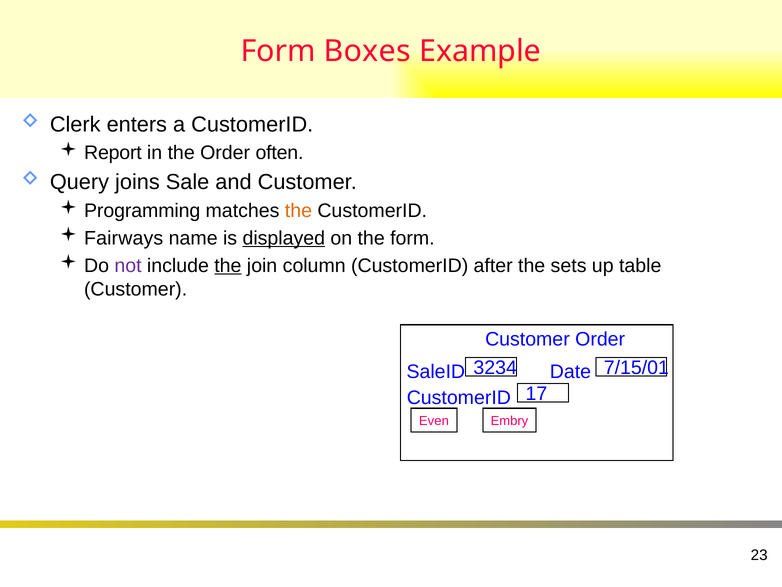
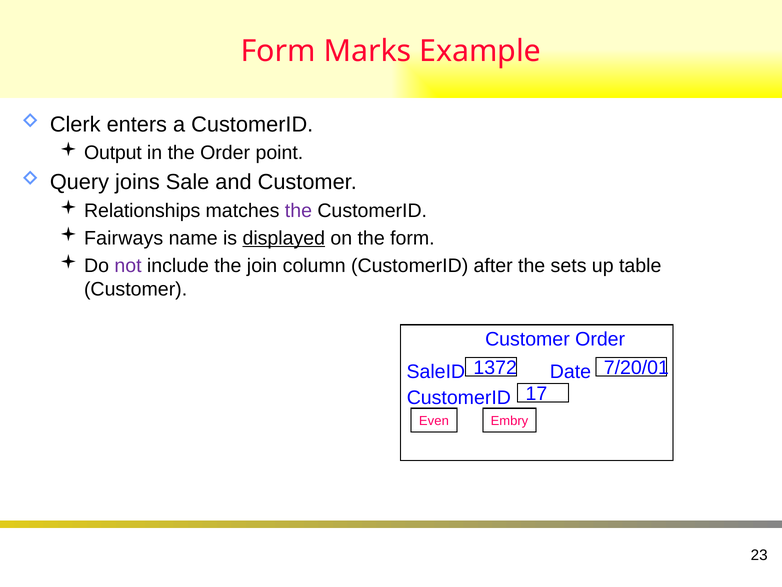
Boxes: Boxes -> Marks
Report: Report -> Output
often: often -> point
Programming: Programming -> Relationships
the at (298, 211) colour: orange -> purple
the at (228, 265) underline: present -> none
3234: 3234 -> 1372
7/15/01: 7/15/01 -> 7/20/01
